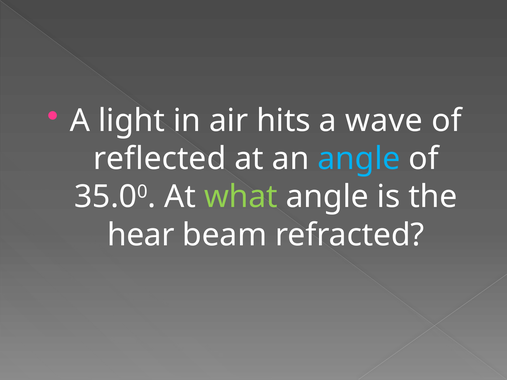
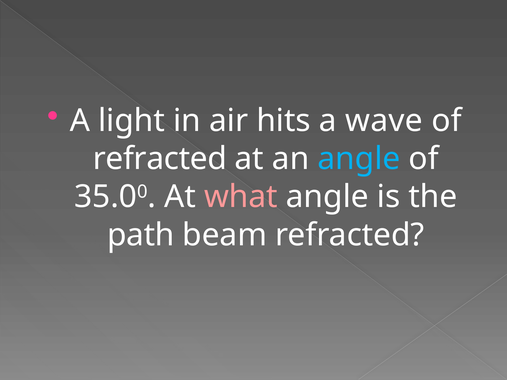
reflected at (160, 159): reflected -> refracted
what colour: light green -> pink
hear: hear -> path
